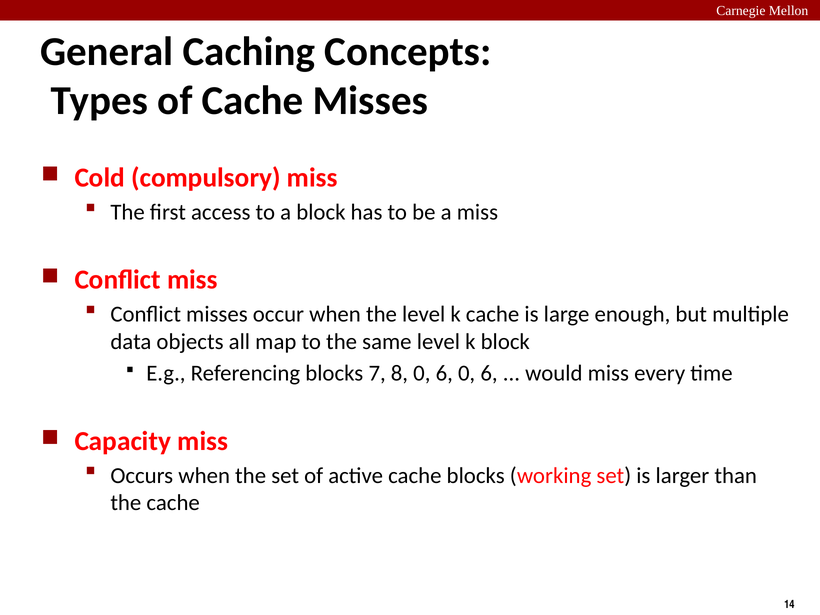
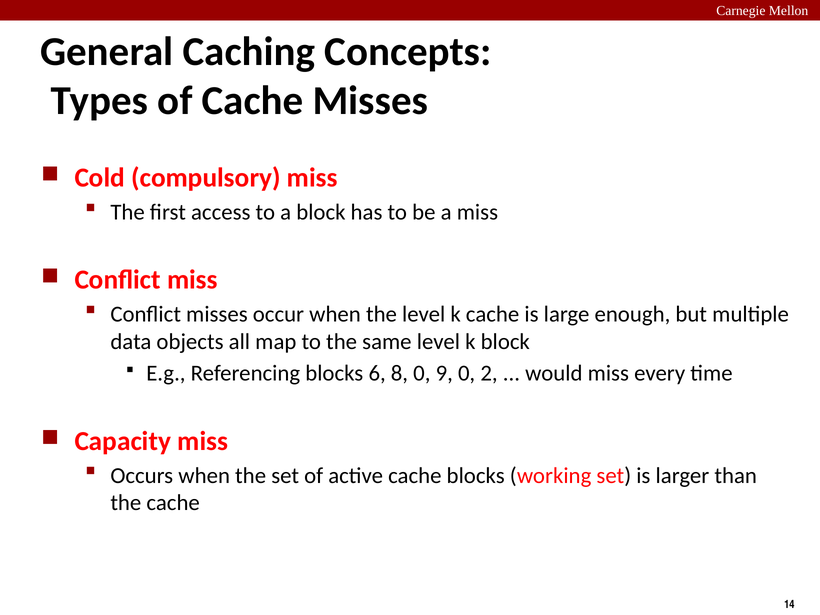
7: 7 -> 6
8 0 6: 6 -> 9
6 at (489, 373): 6 -> 2
